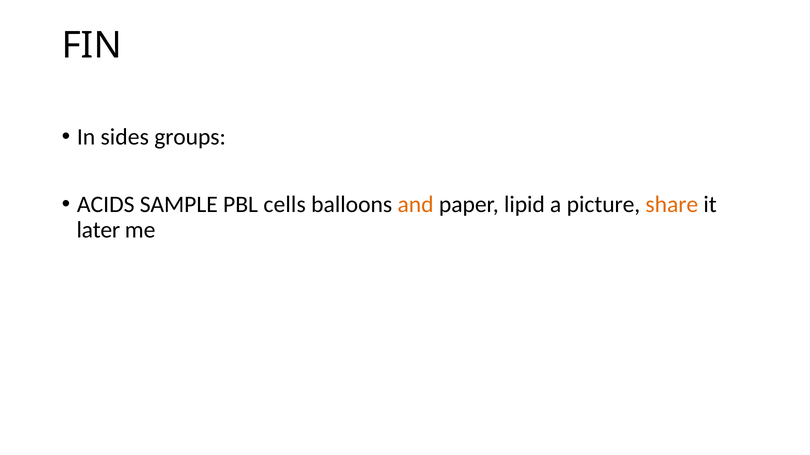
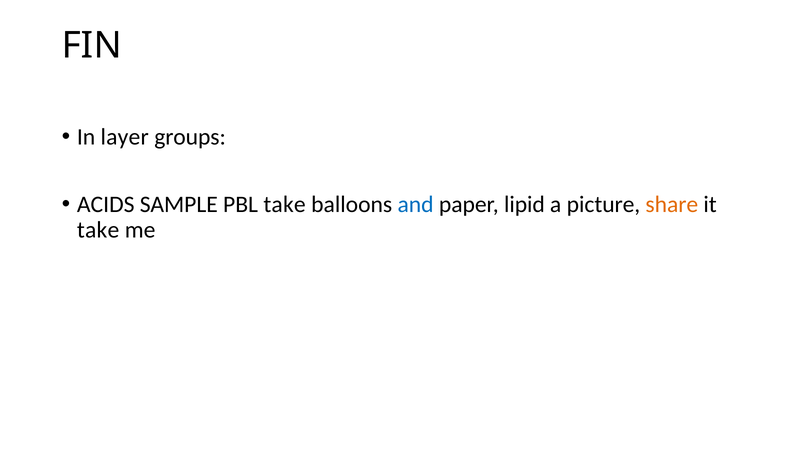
sides: sides -> layer
PBL cells: cells -> take
and colour: orange -> blue
later at (98, 230): later -> take
